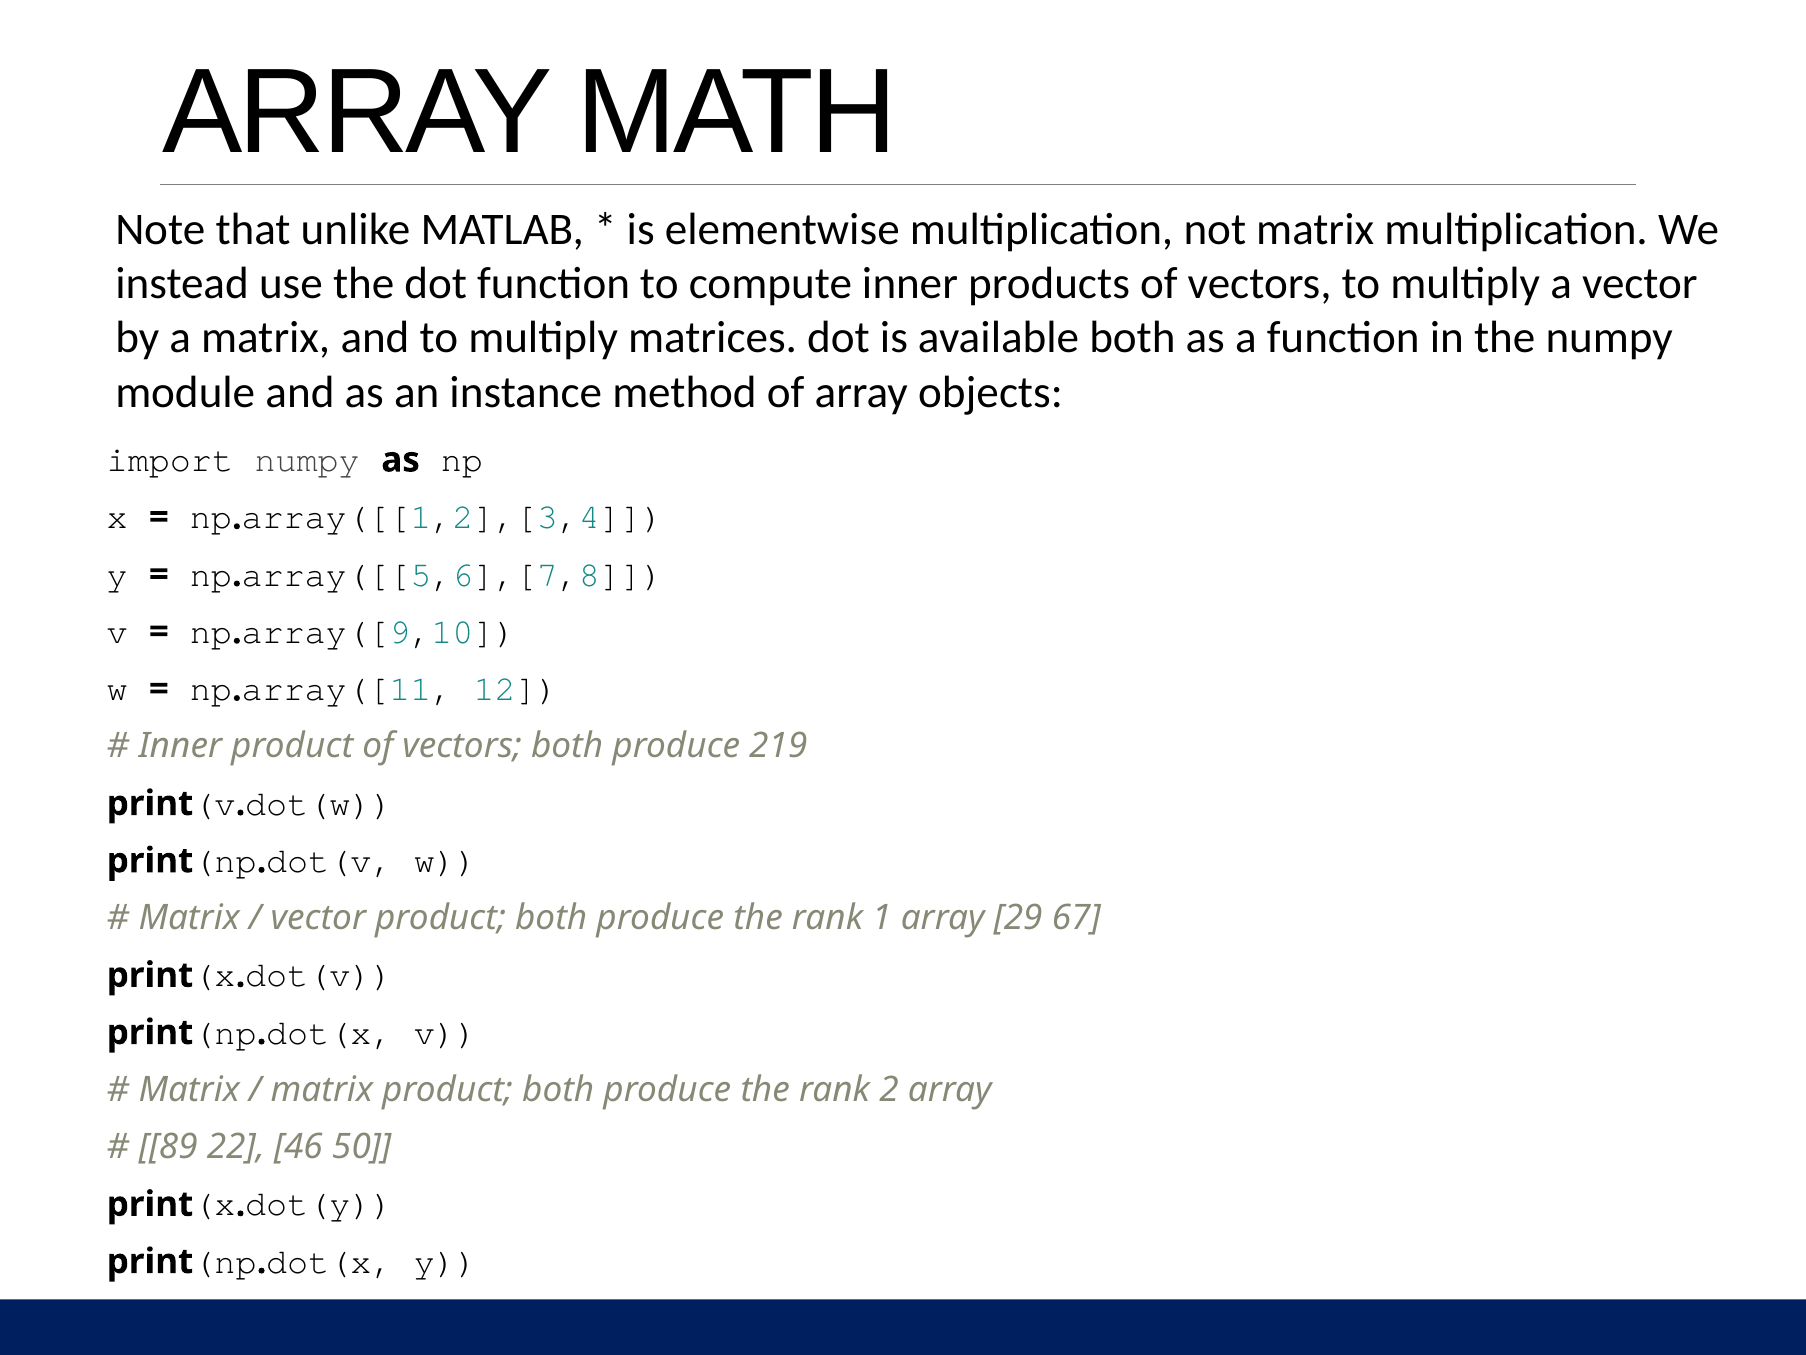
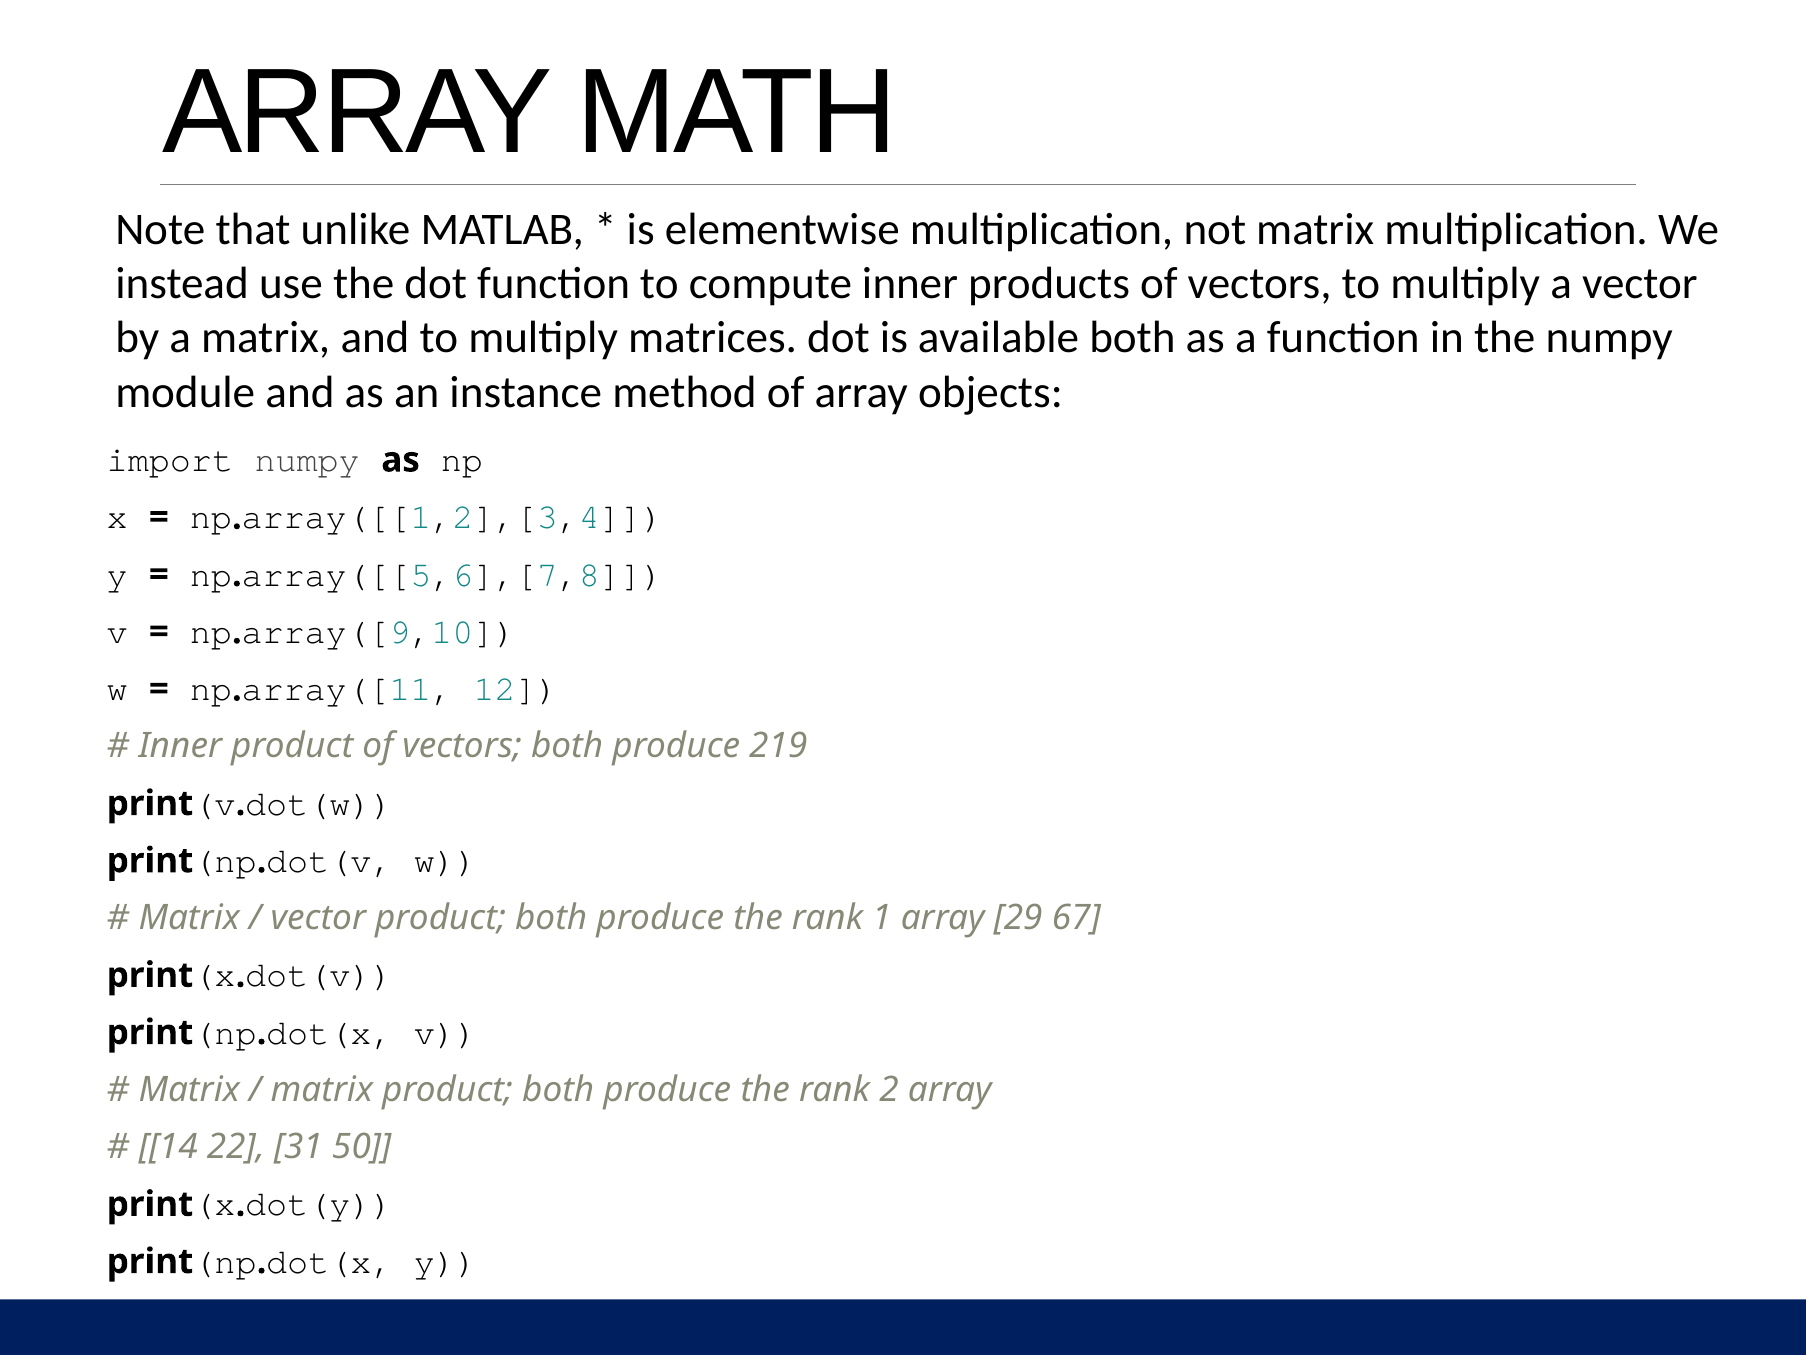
89: 89 -> 14
46: 46 -> 31
